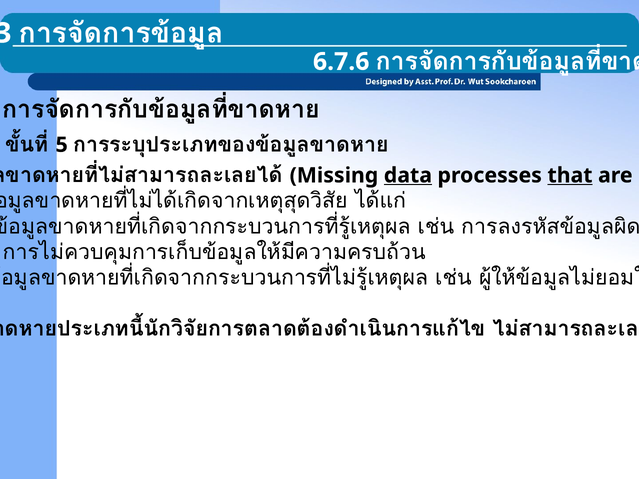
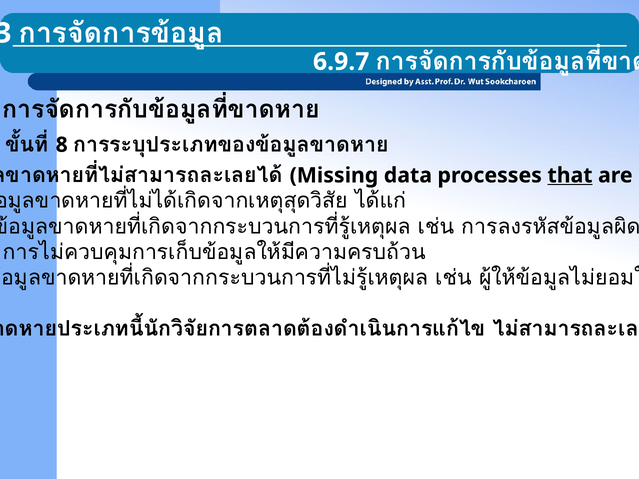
6.7.6: 6.7.6 -> 6.9.7
5: 5 -> 8
data underline: present -> none
